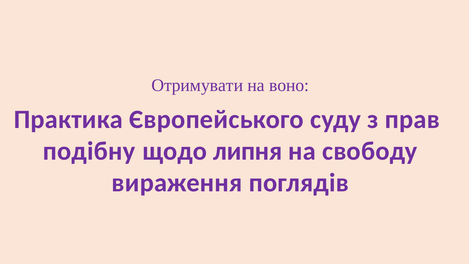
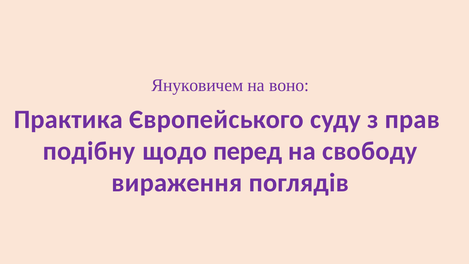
Отримувати: Отримувати -> Януковичем
липня: липня -> перед
